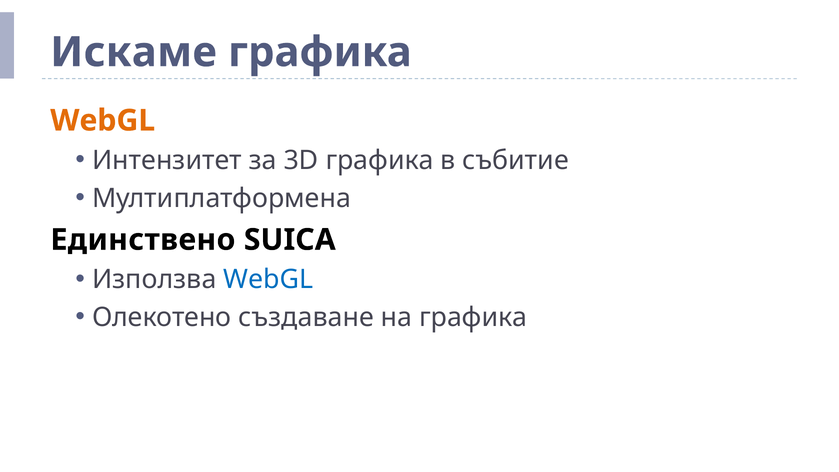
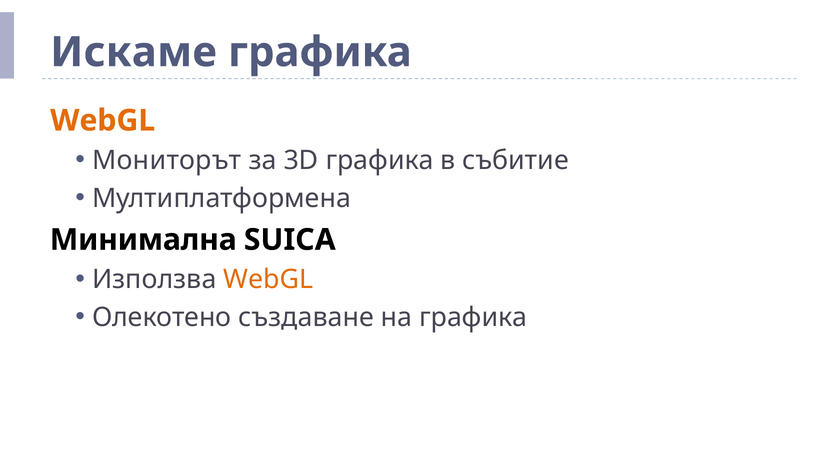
Интензитет: Интензитет -> Мониторът
Единствено: Единствено -> Минимална
WebGL at (268, 280) colour: blue -> orange
